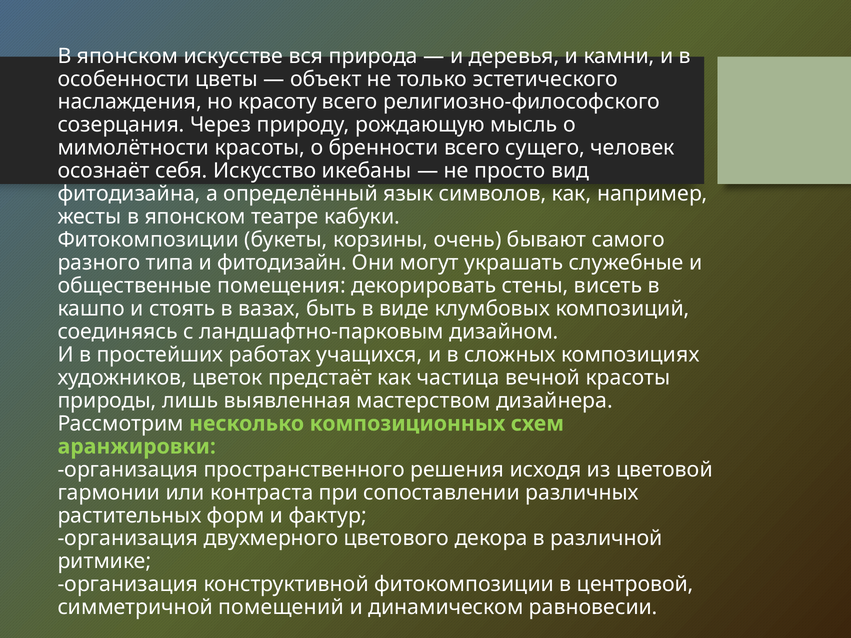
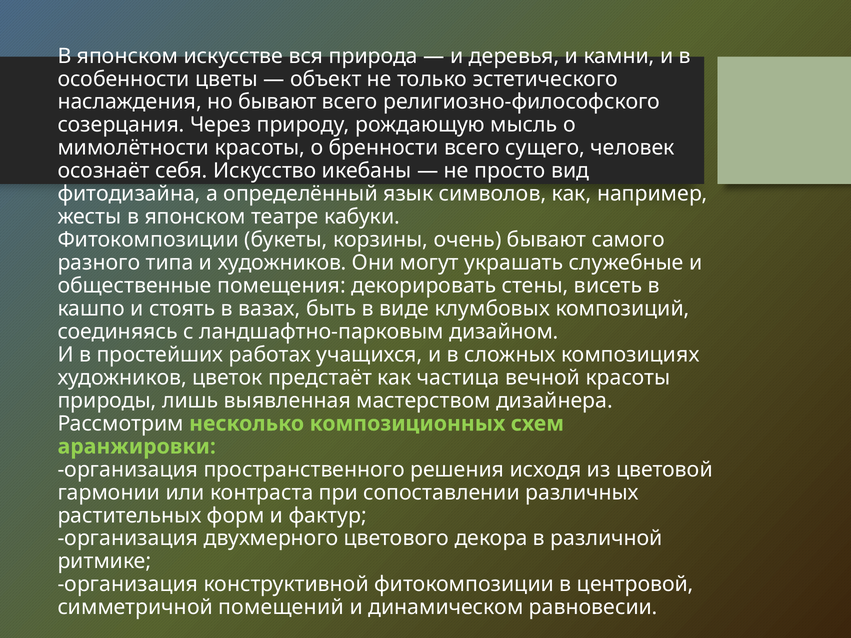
но красоту: красоту -> бывают
и фитодизайн: фитодизайн -> художников
